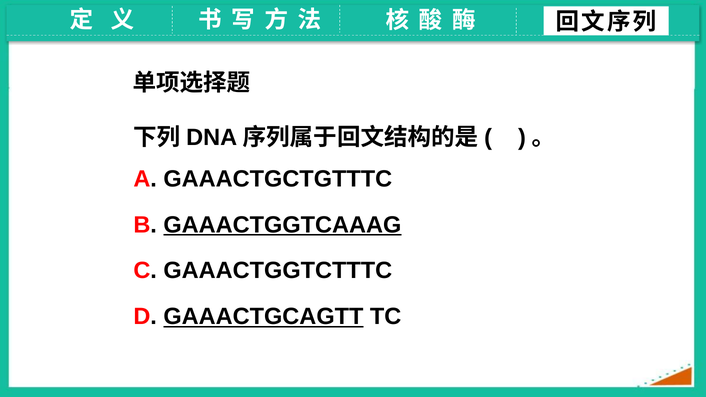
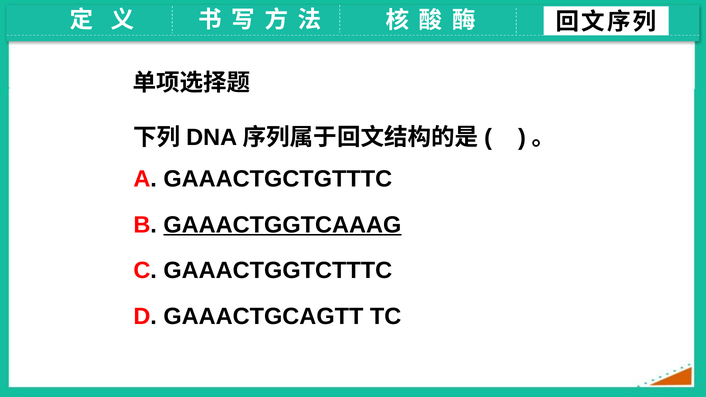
GAAACTGCAGTT underline: present -> none
